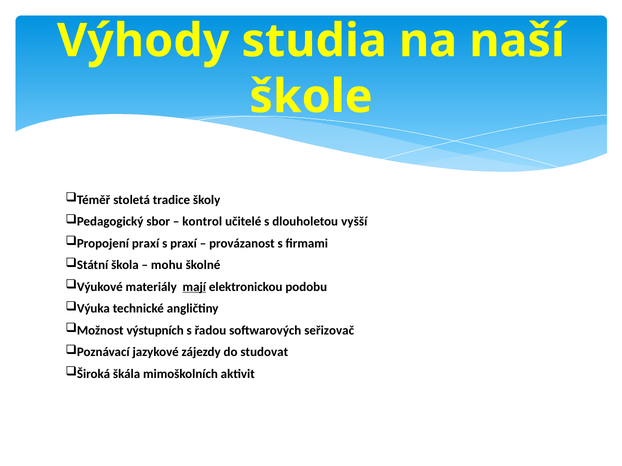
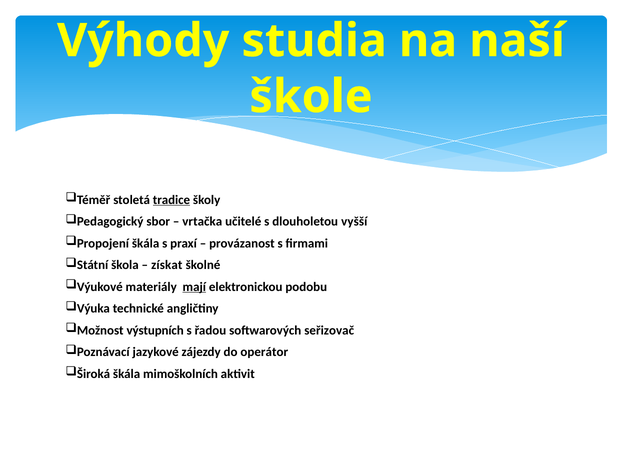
tradice underline: none -> present
kontrol: kontrol -> vrtačka
praxí at (146, 244): praxí -> škála
mohu: mohu -> získat
studovat: studovat -> operátor
